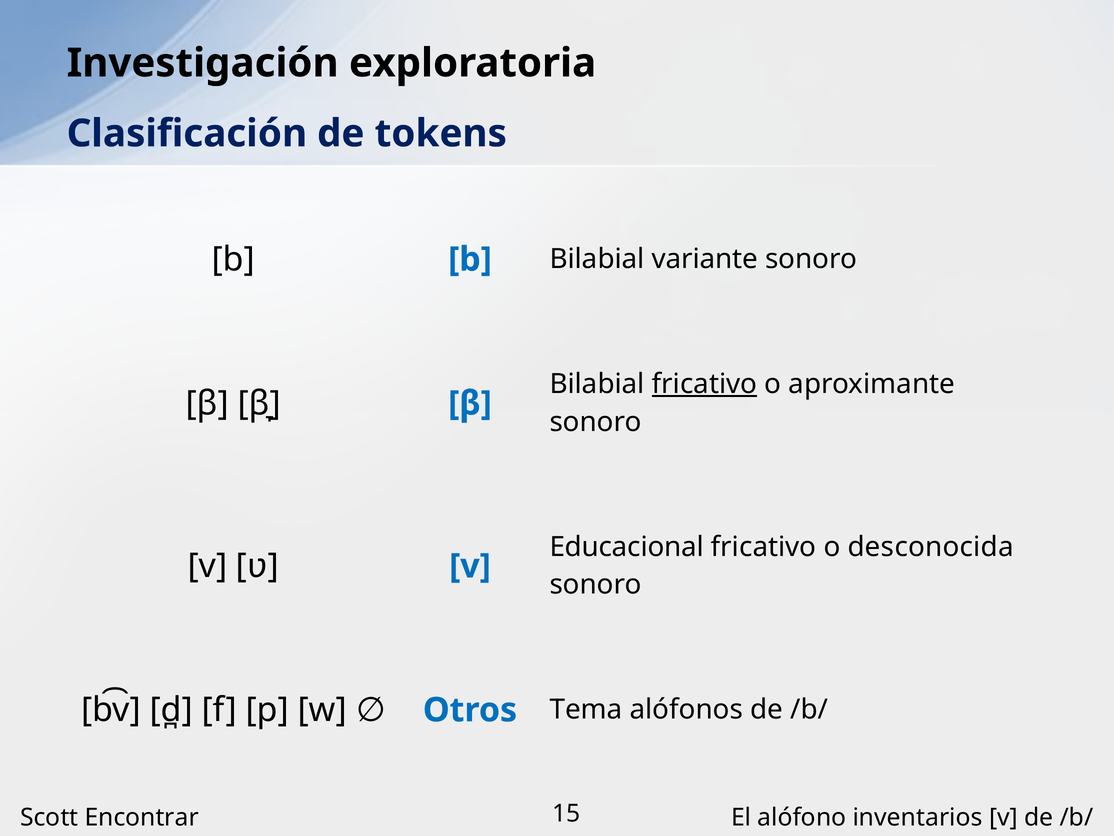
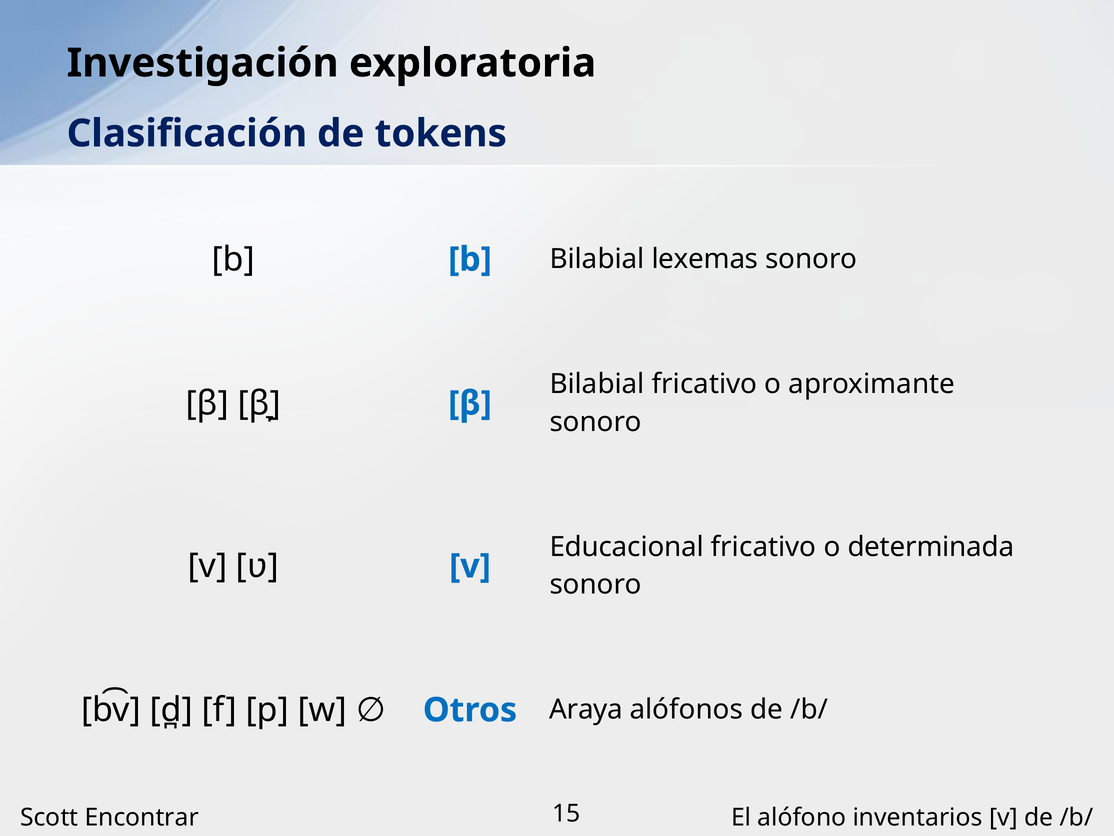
variante: variante -> lexemas
fricativo at (705, 384) underline: present -> none
desconocida: desconocida -> determinada
Tema: Tema -> Araya
